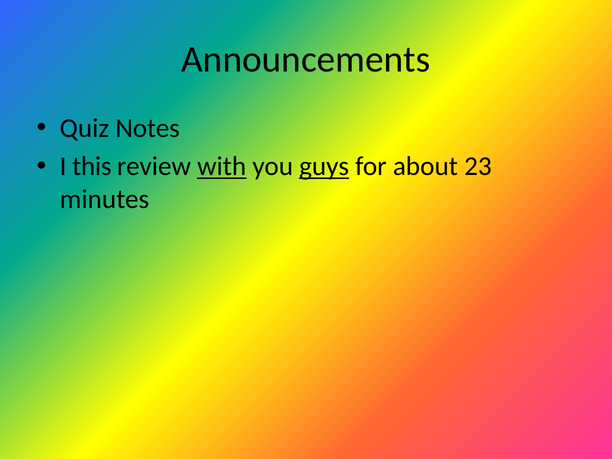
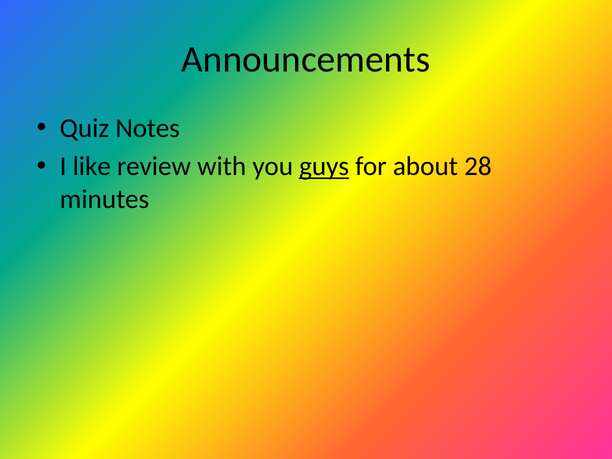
this: this -> like
with underline: present -> none
23: 23 -> 28
